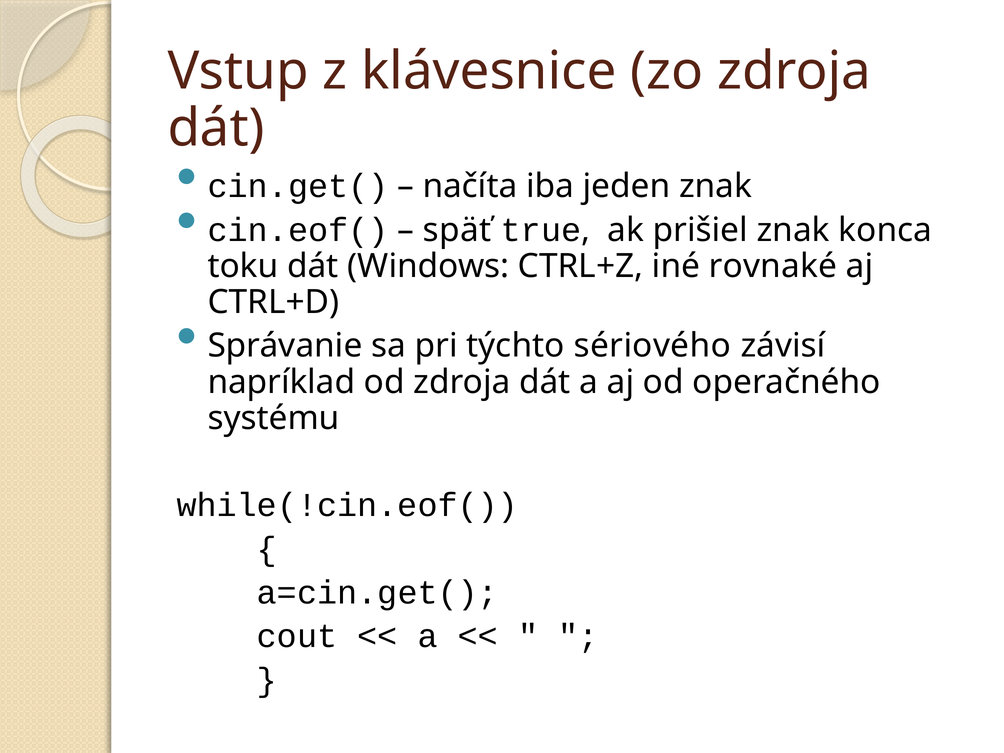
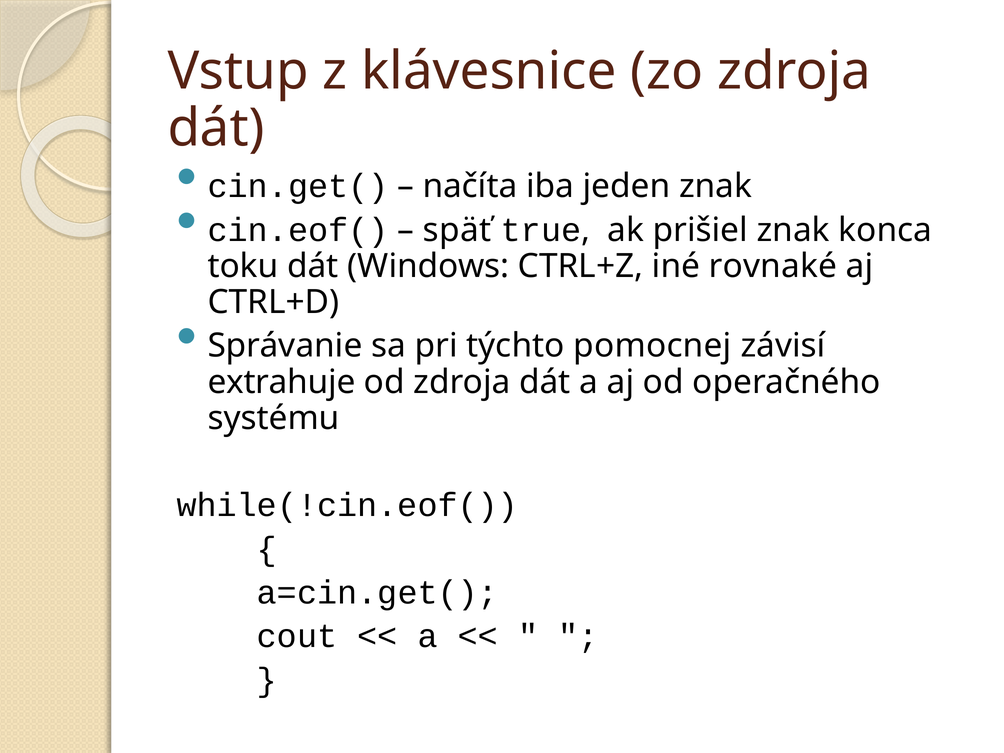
sériového: sériového -> pomocnej
napríklad: napríklad -> extrahuje
